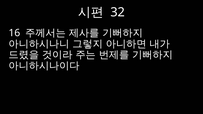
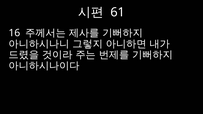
32: 32 -> 61
